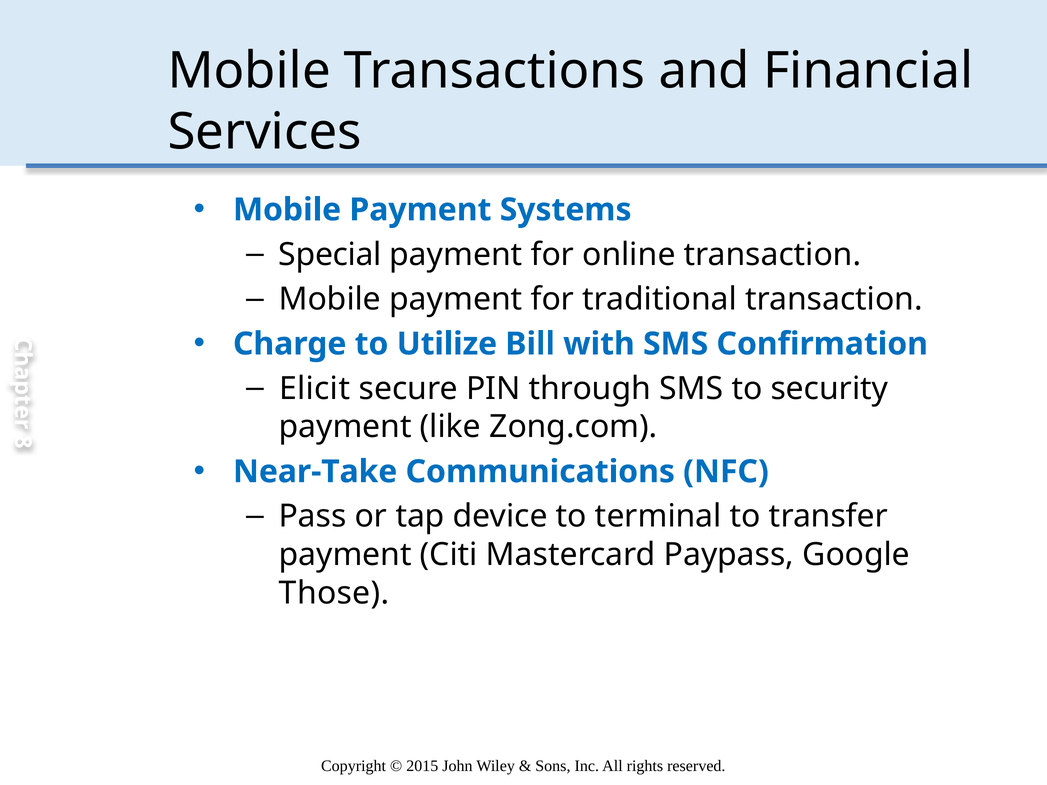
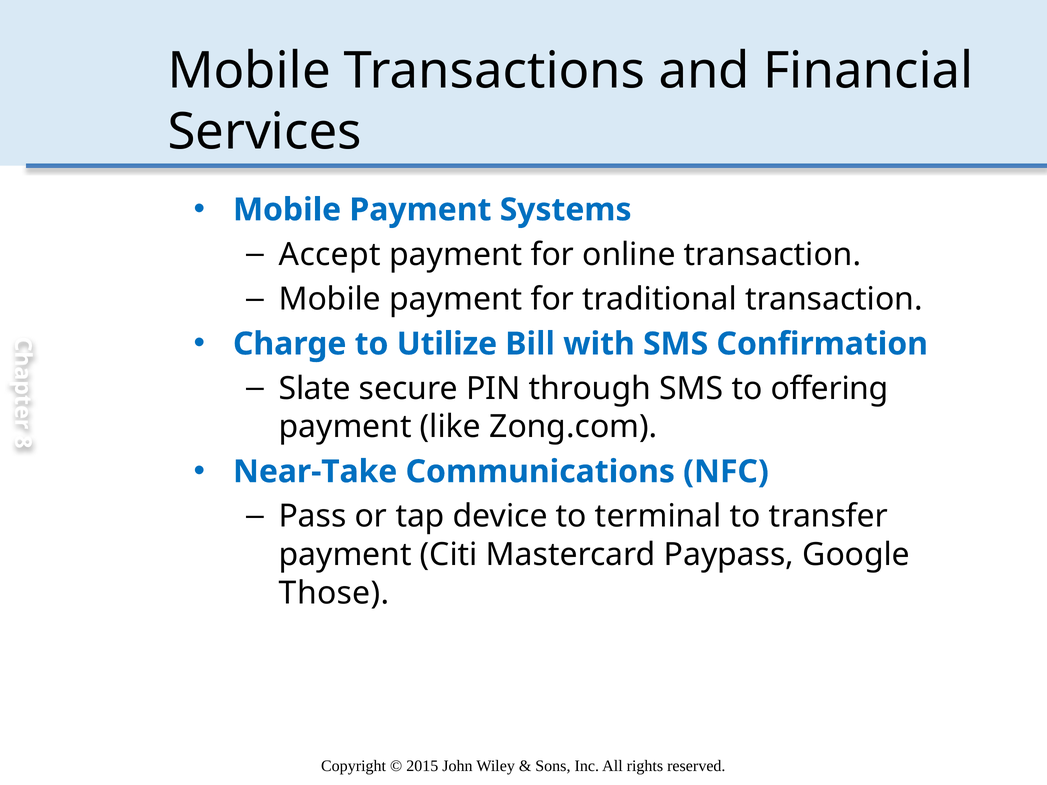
Special: Special -> Accept
Elicit: Elicit -> Slate
security: security -> offering
